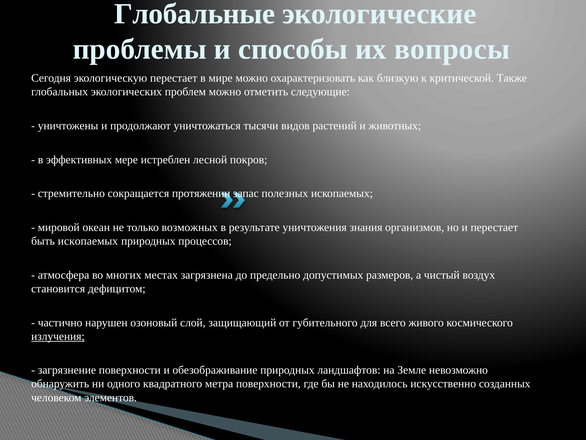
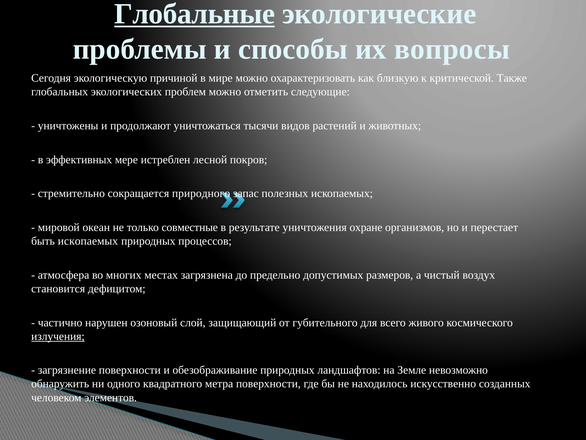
Глобальные underline: none -> present
экологическую перестает: перестает -> причиной
протяжении: протяжении -> природного
возможных: возможных -> совместные
знания: знания -> охране
